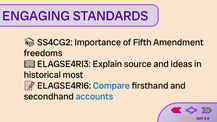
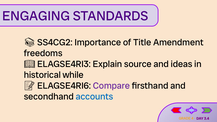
Fifth: Fifth -> Title
most: most -> while
Compare colour: blue -> purple
